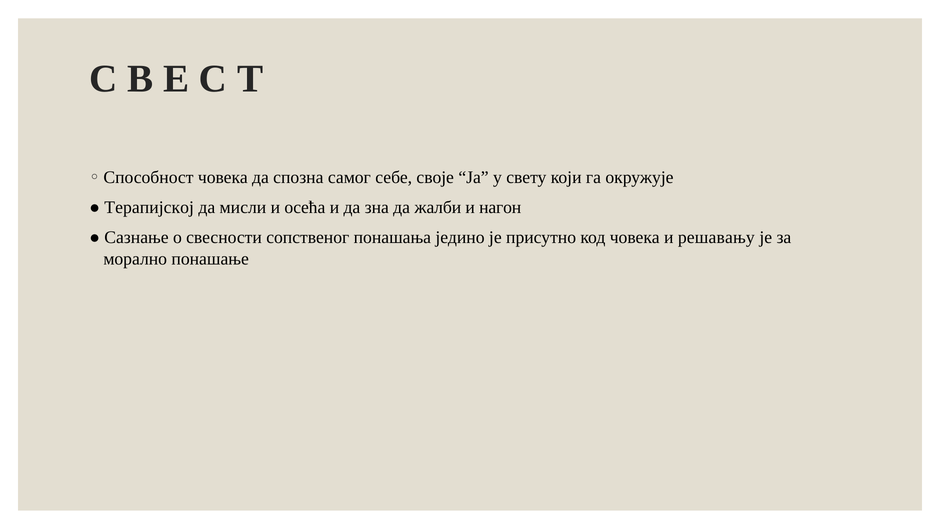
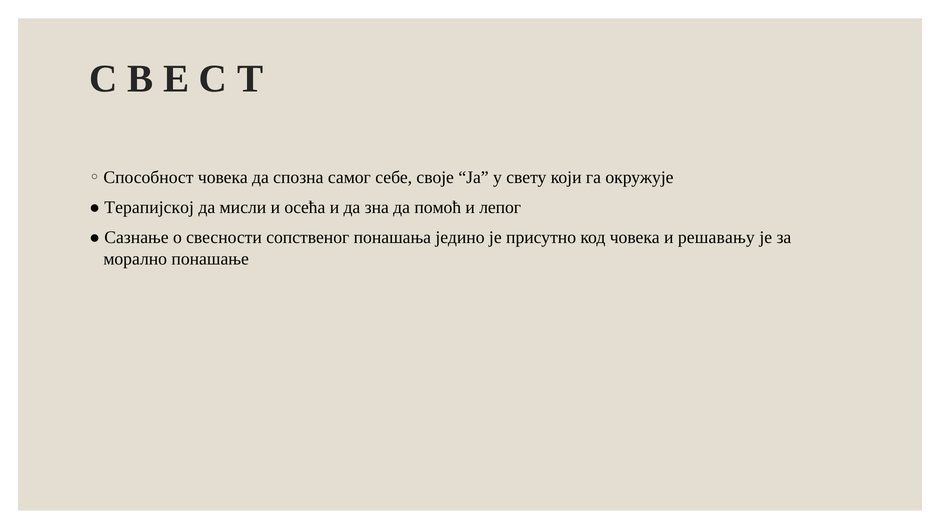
жалби: жалби -> помоћ
нагон: нагон -> лепог
